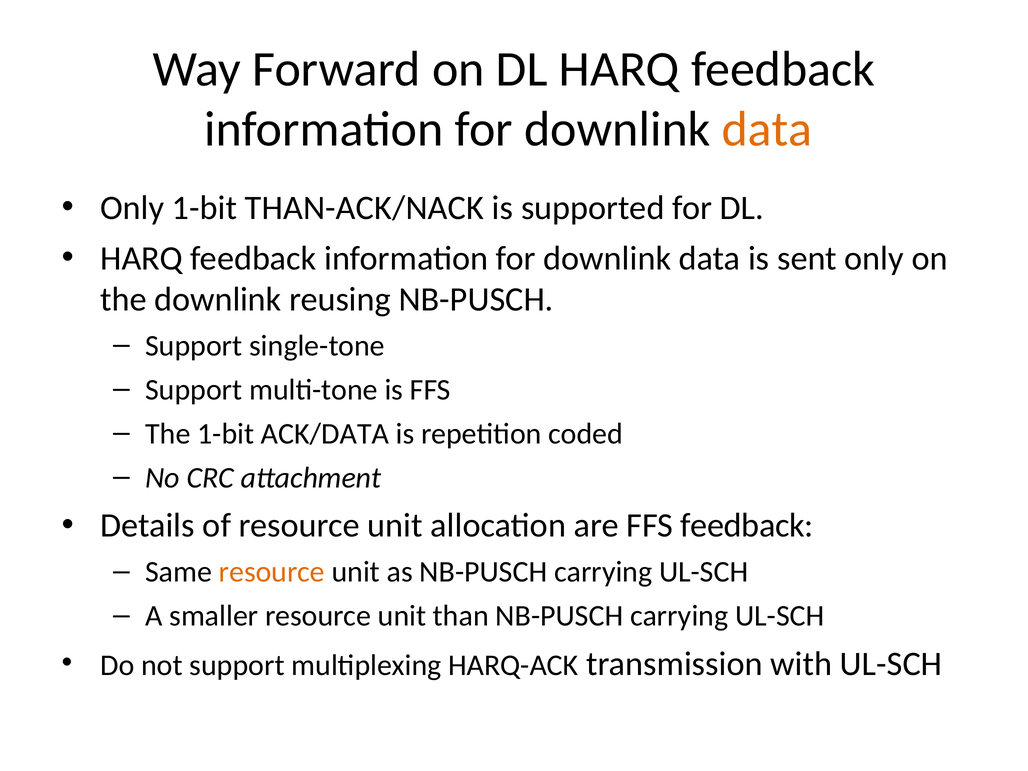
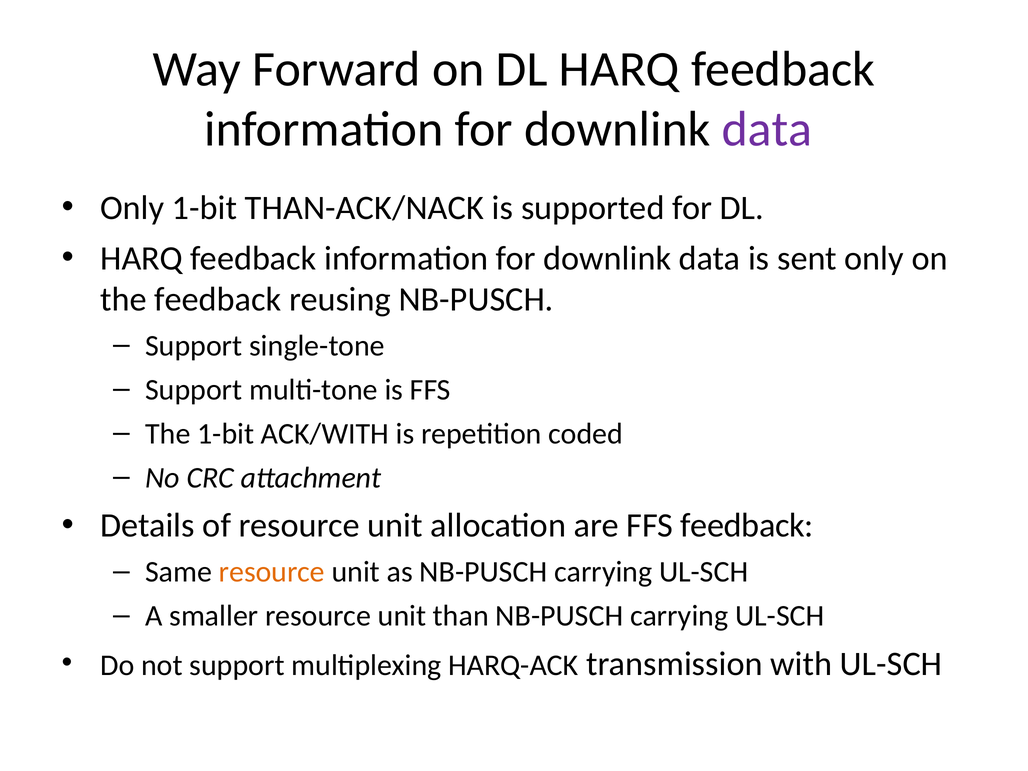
data at (767, 129) colour: orange -> purple
the downlink: downlink -> feedback
ACK/DATA: ACK/DATA -> ACK/WITH
